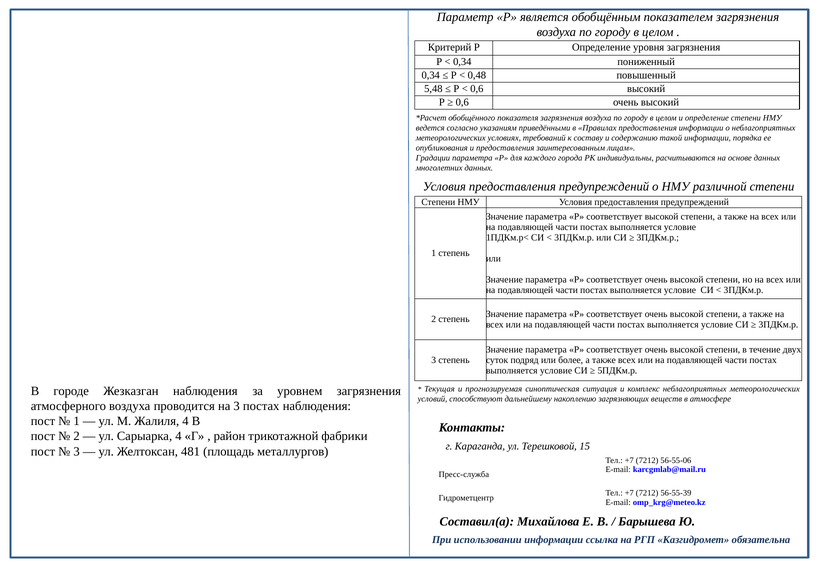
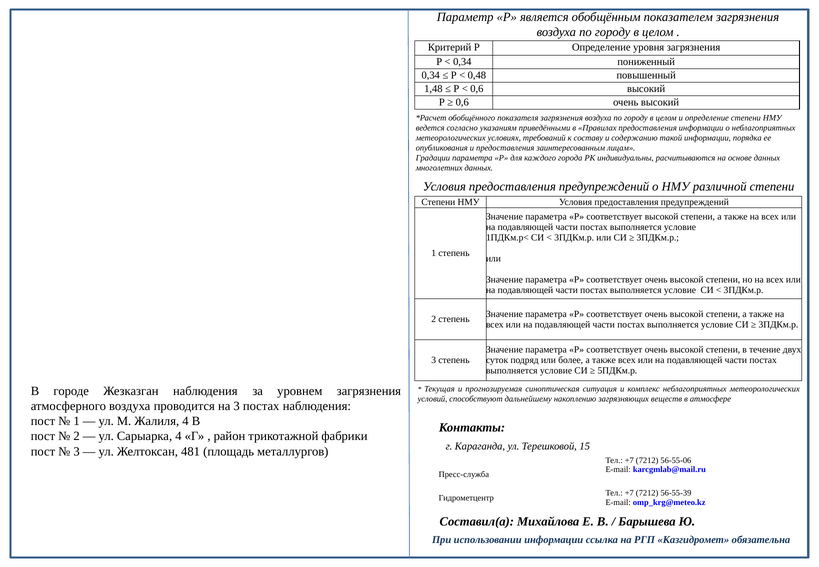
5,48: 5,48 -> 1,48
